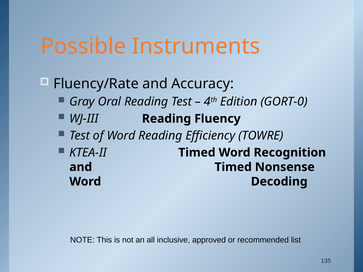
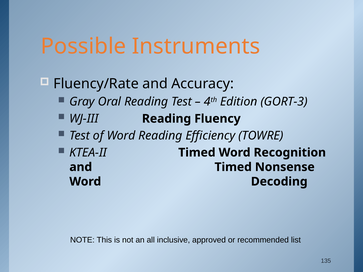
GORT-0: GORT-0 -> GORT-3
